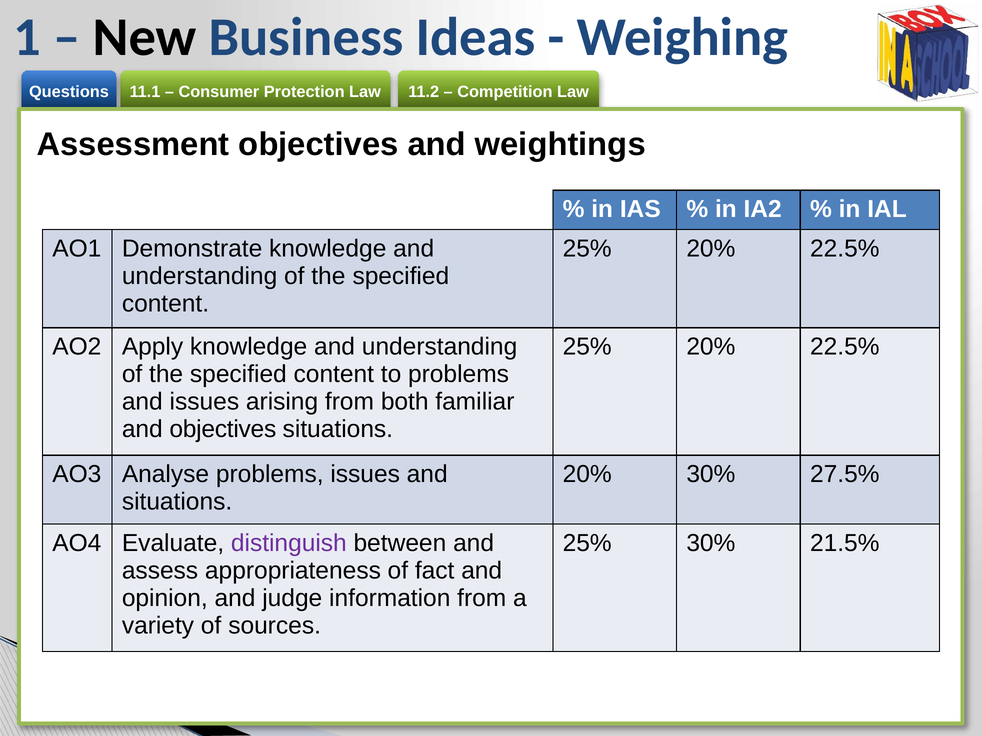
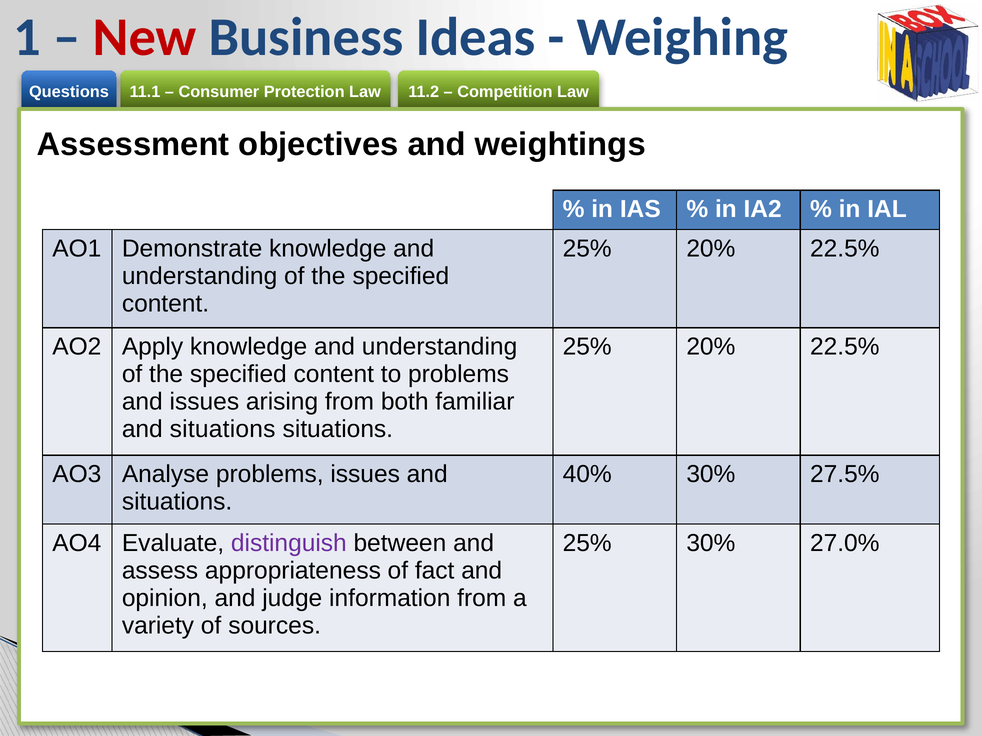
New colour: black -> red
objectives at (223, 429): objectives -> situations
20% at (587, 475): 20% -> 40%
21.5%: 21.5% -> 27.0%
